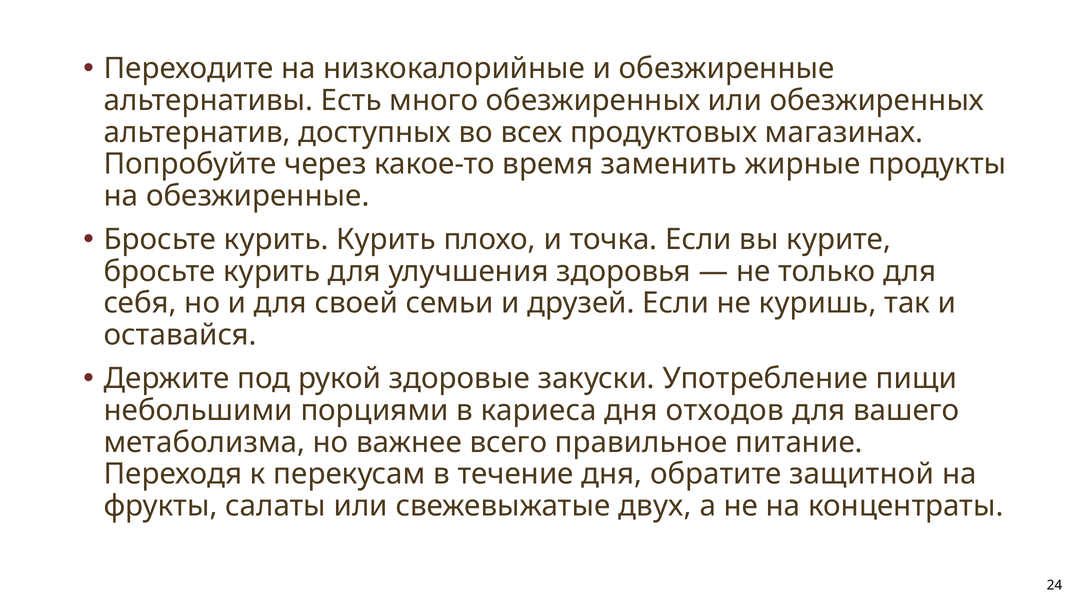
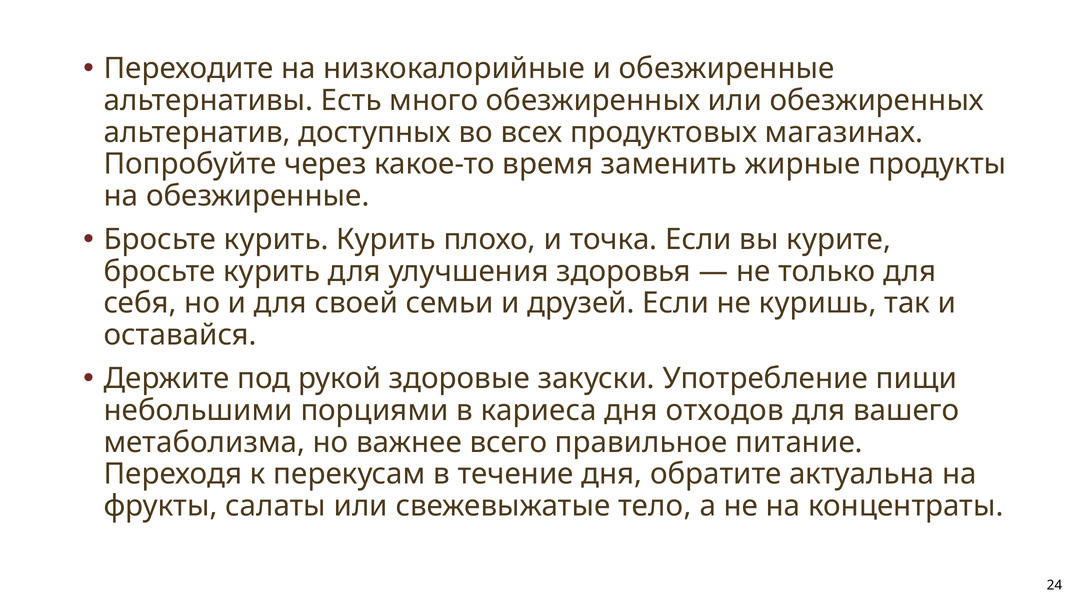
защитной: защитной -> актуальна
двух: двух -> тело
